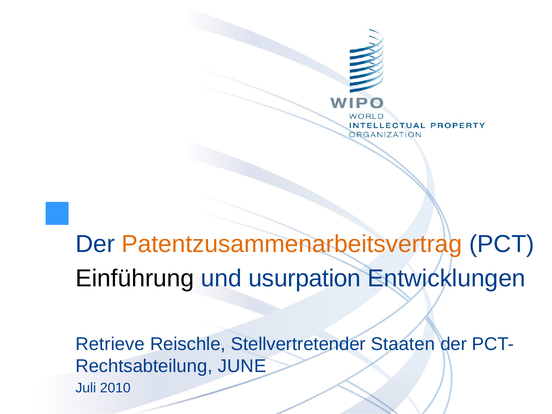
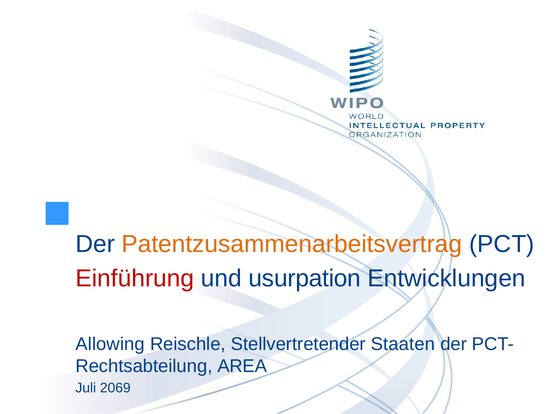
Einführung colour: black -> red
Retrieve: Retrieve -> Allowing
JUNE: JUNE -> AREA
2010: 2010 -> 2069
